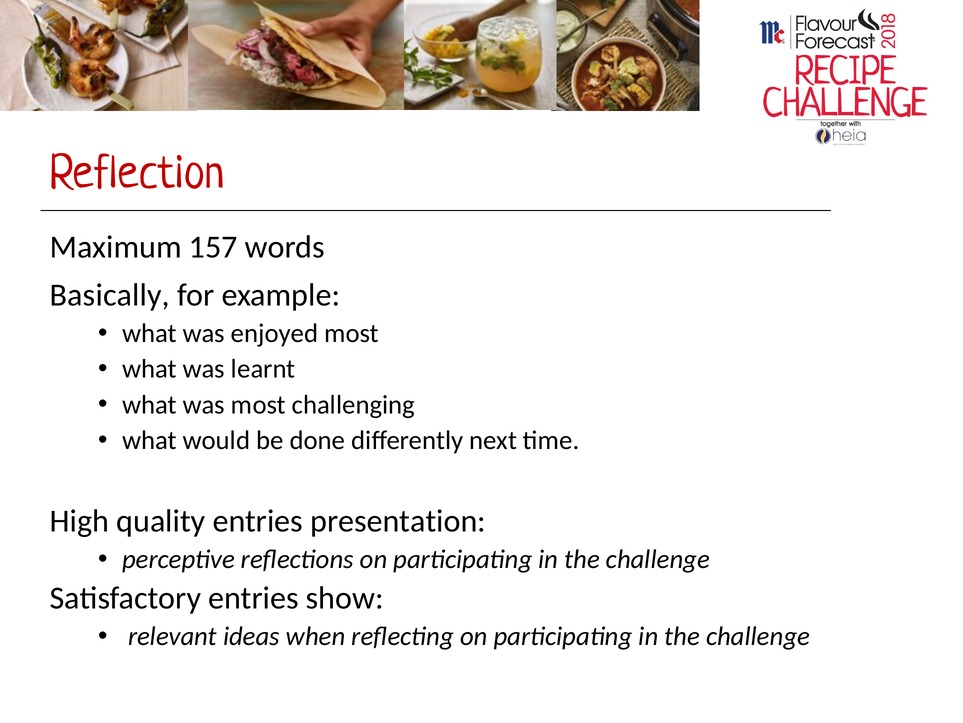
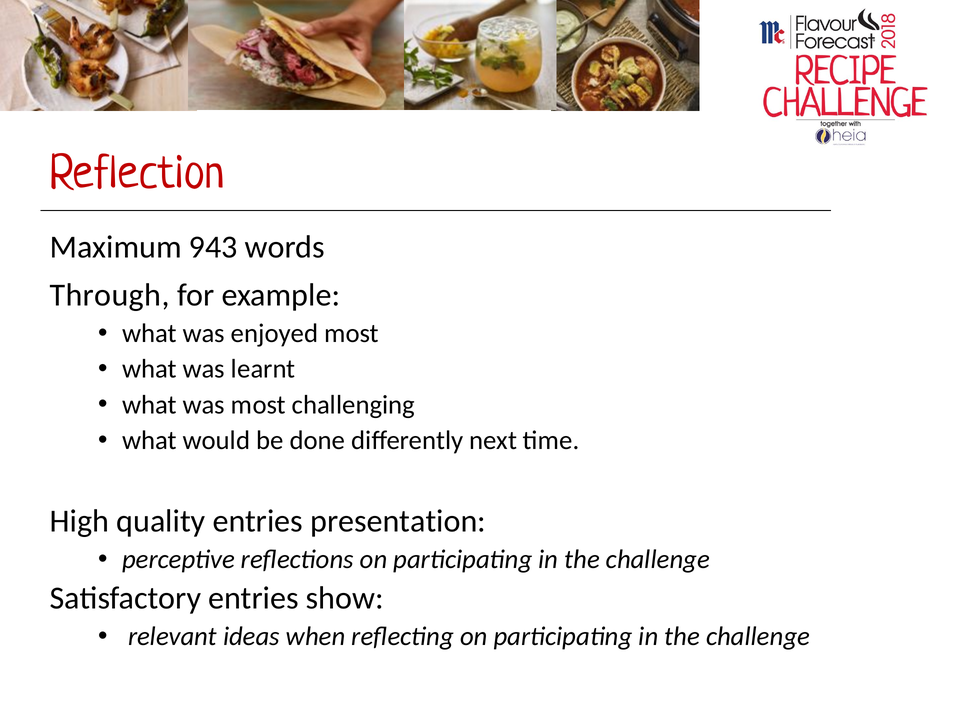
157: 157 -> 943
Basically: Basically -> Through
